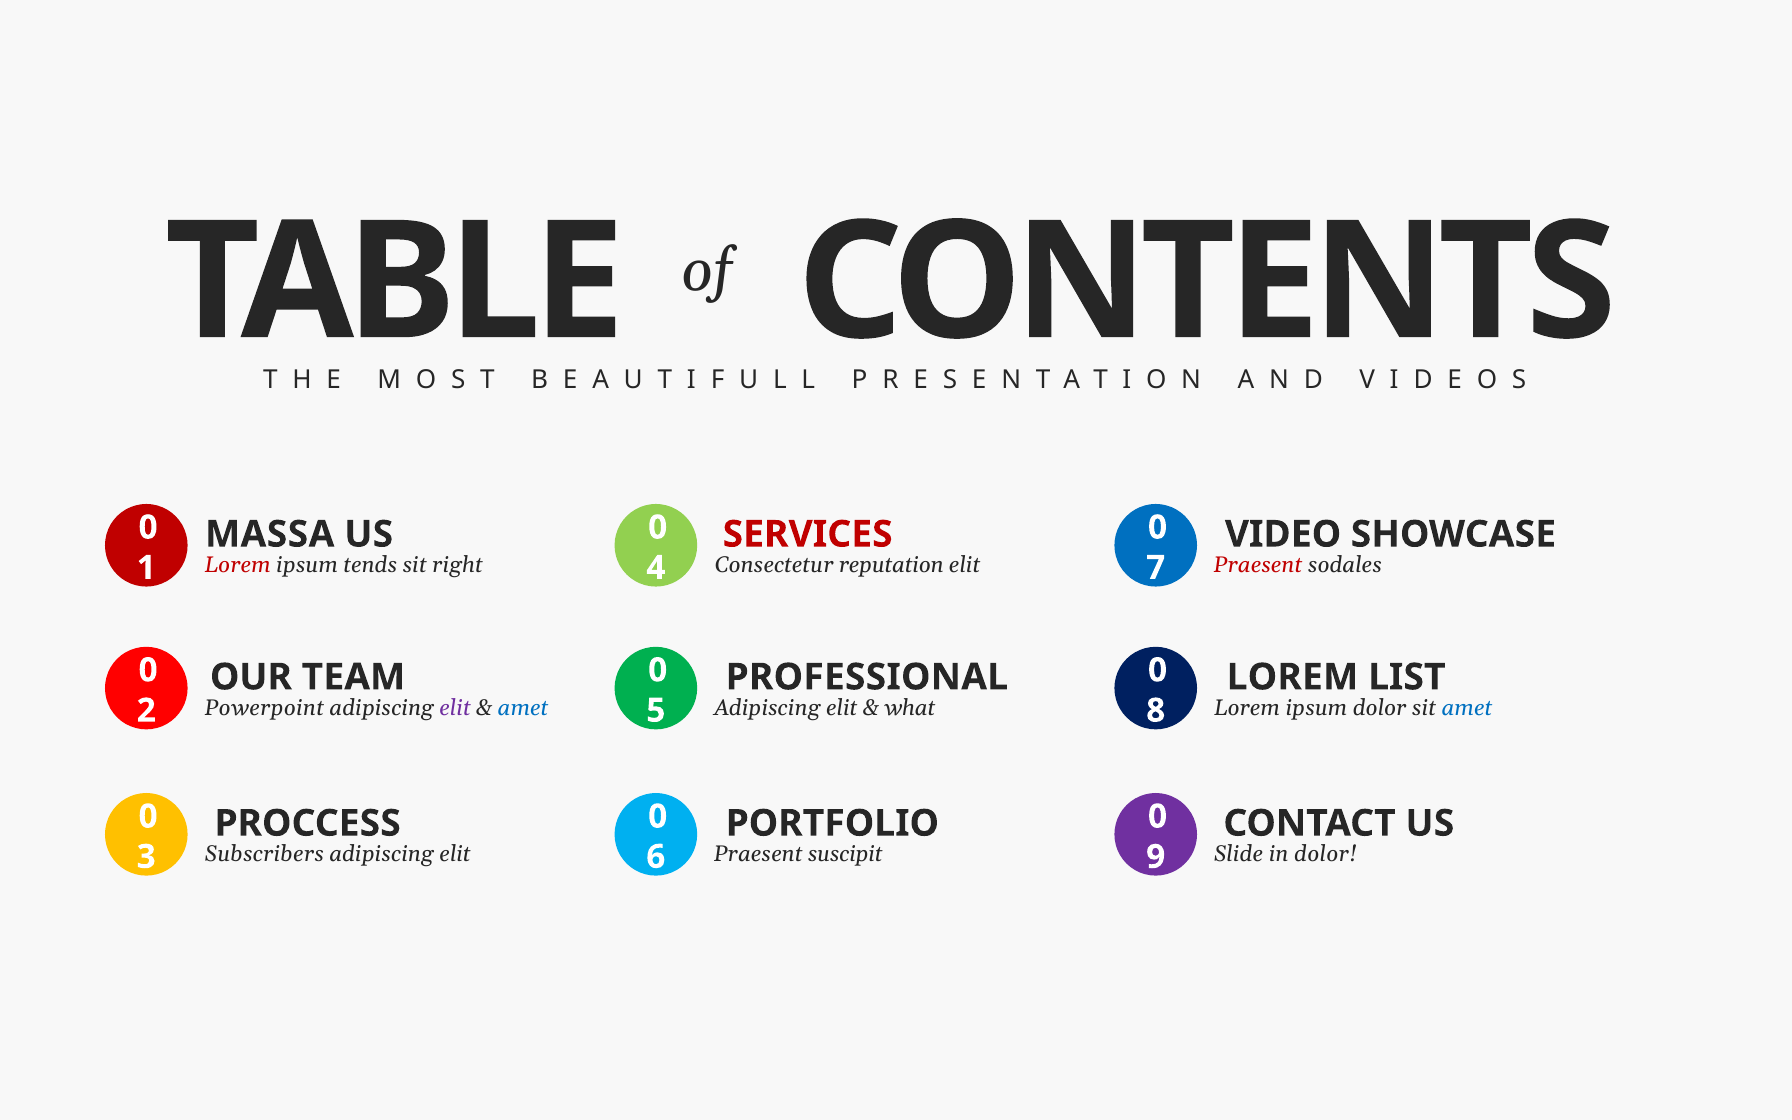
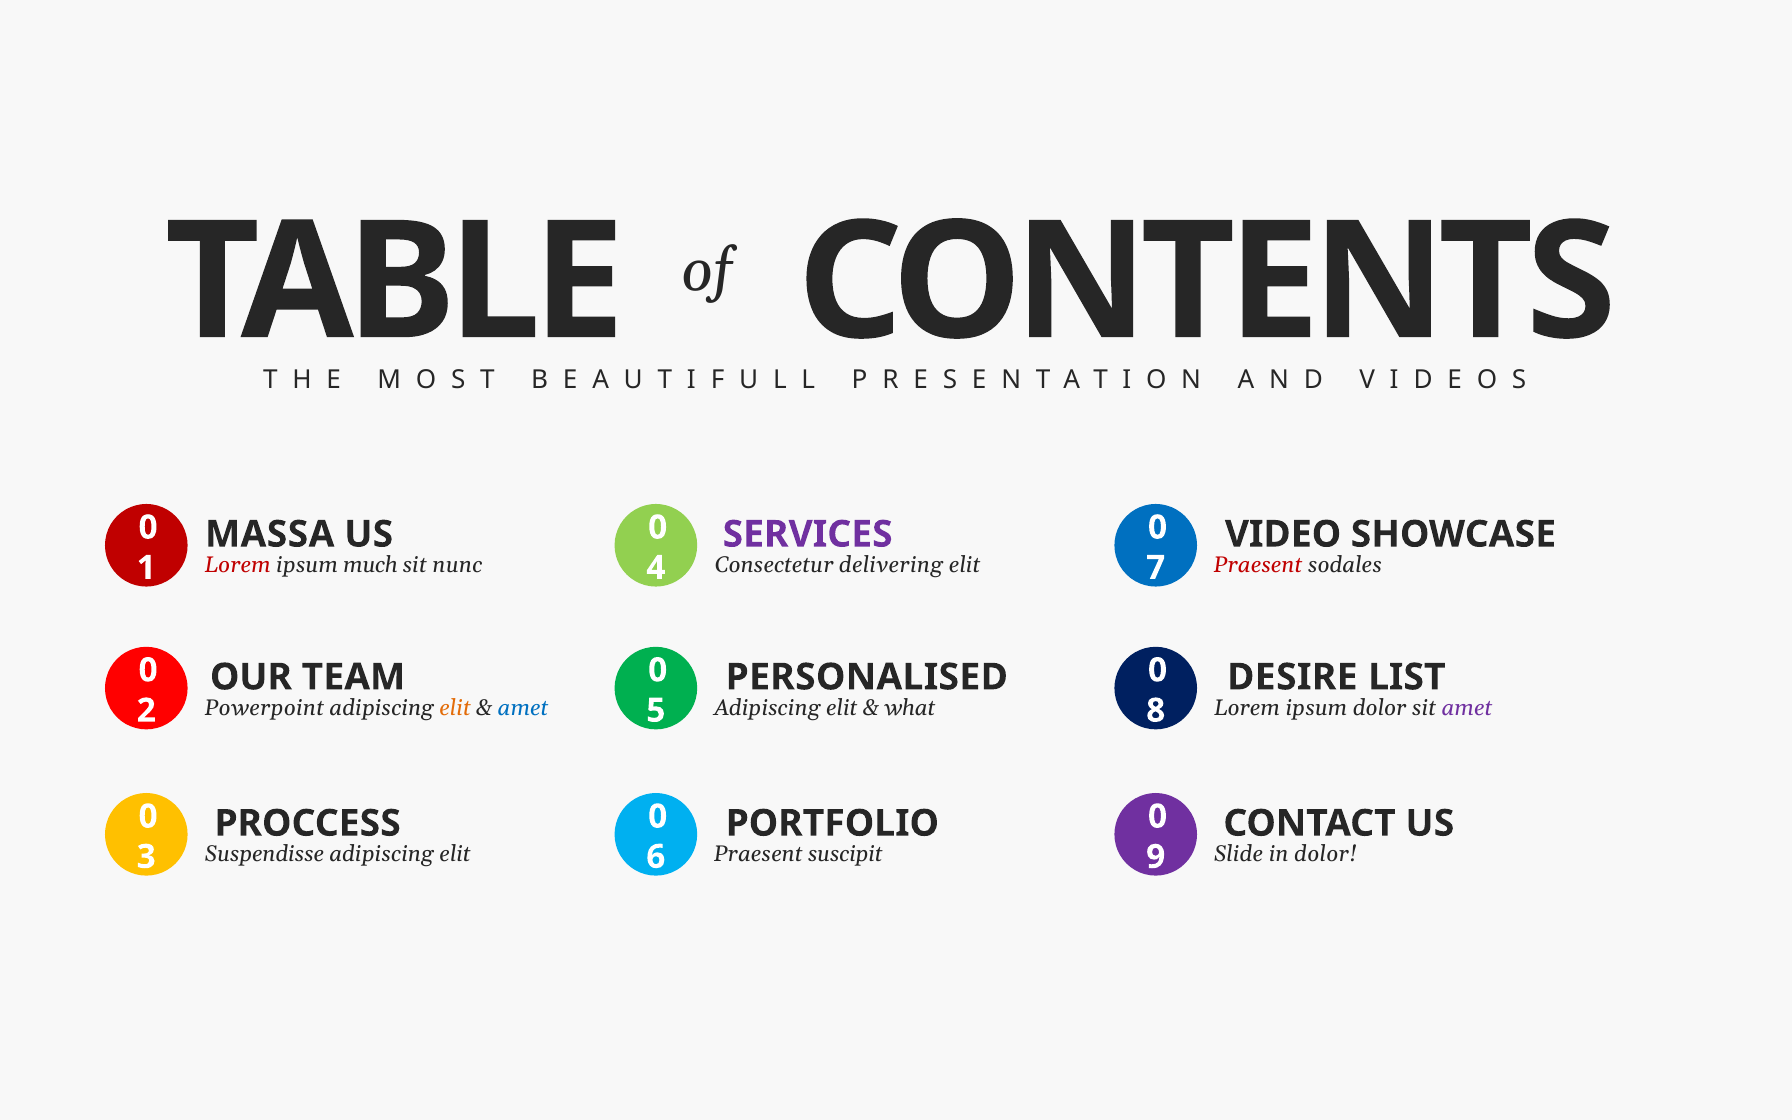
SERVICES colour: red -> purple
tends: tends -> much
right: right -> nunc
reputation: reputation -> delivering
PROFESSIONAL: PROFESSIONAL -> PERSONALISED
LOREM at (1292, 677): LOREM -> DESIRE
elit at (455, 708) colour: purple -> orange
amet at (1467, 708) colour: blue -> purple
Subscribers: Subscribers -> Suspendisse
